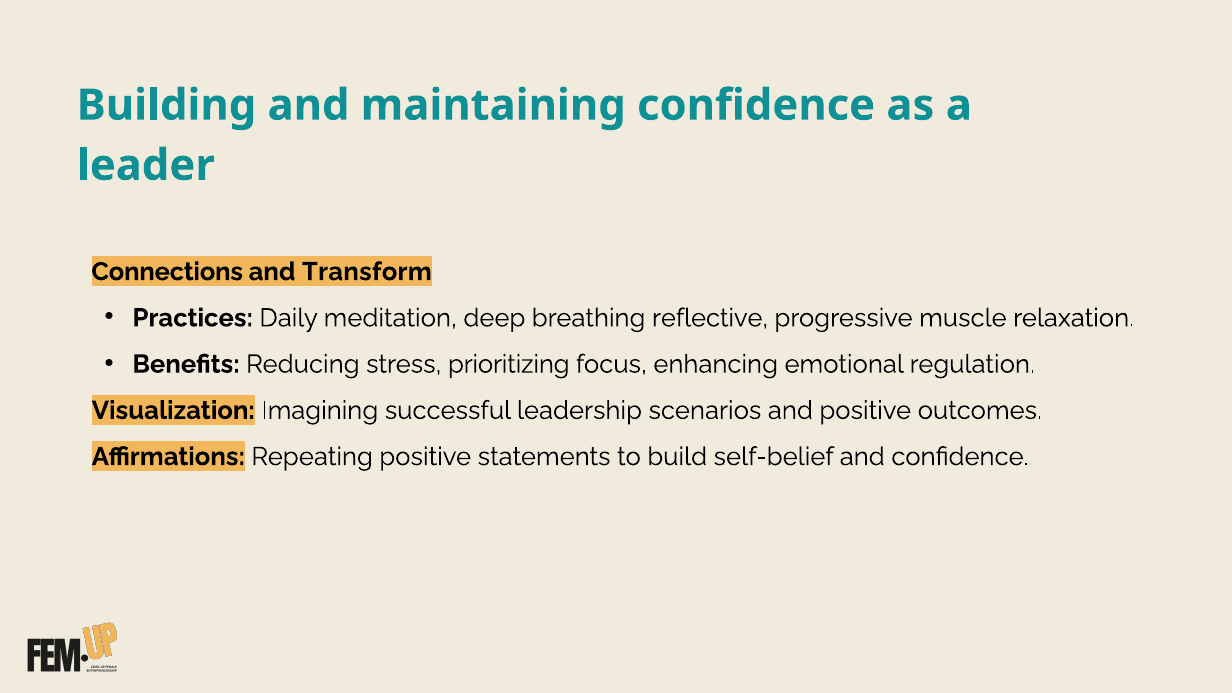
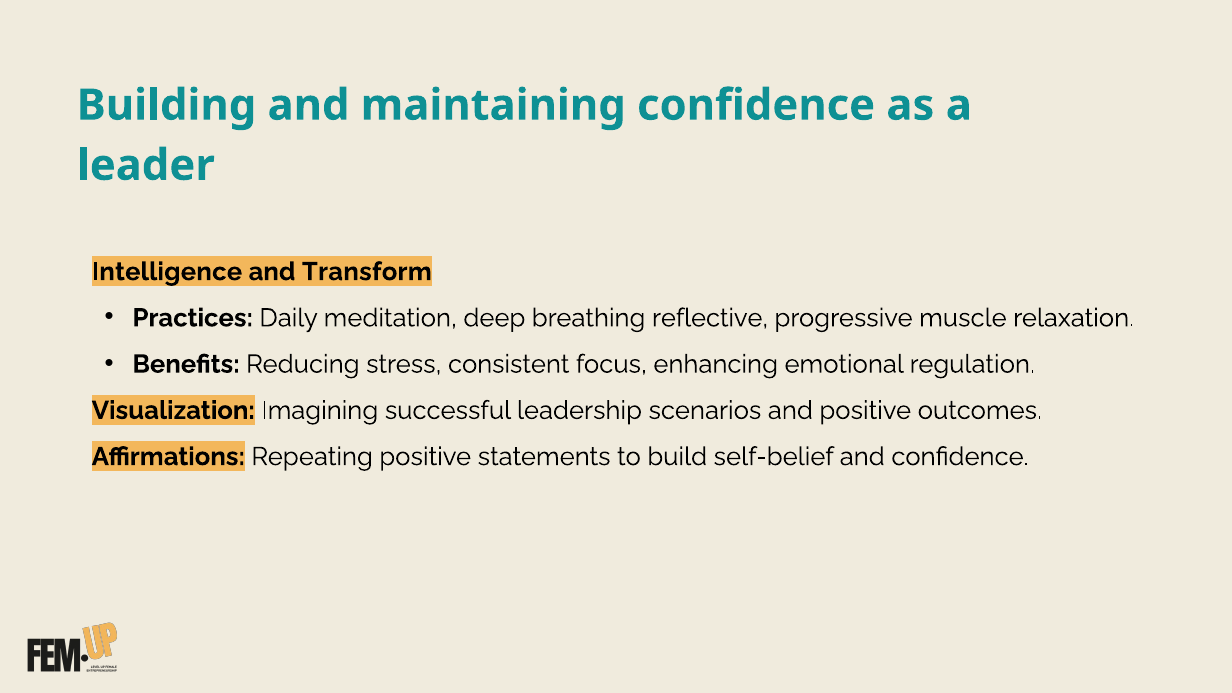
Connections: Connections -> Intelligence
prioritizing: prioritizing -> consistent
